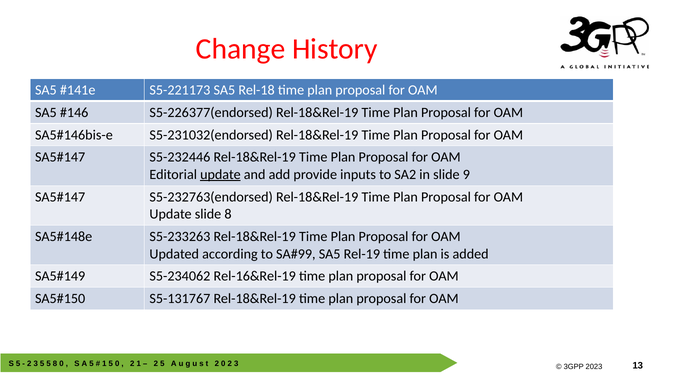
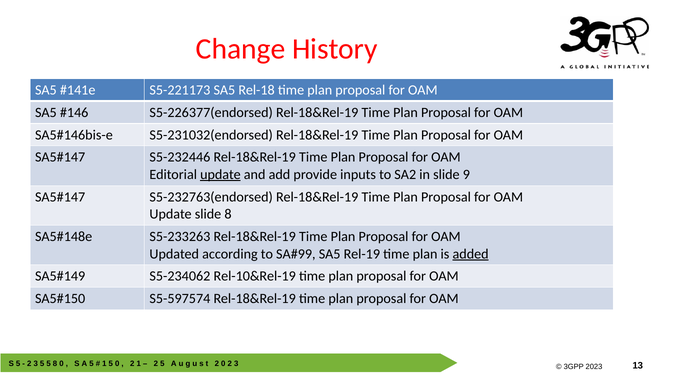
added underline: none -> present
Rel-16&Rel-19: Rel-16&Rel-19 -> Rel-10&Rel-19
S5-131767: S5-131767 -> S5-597574
